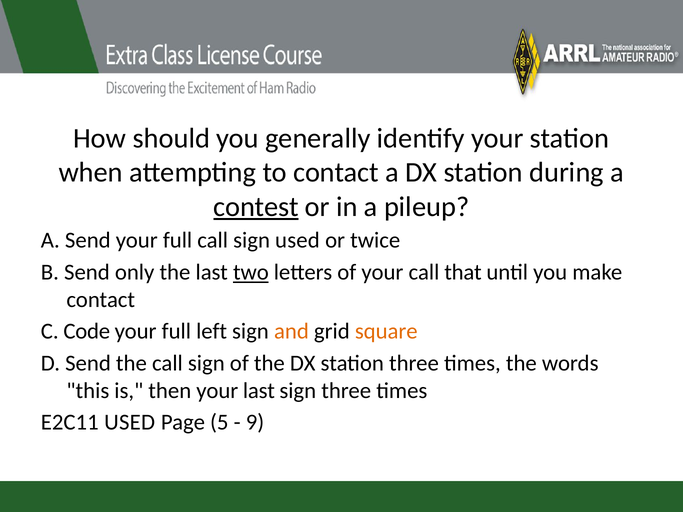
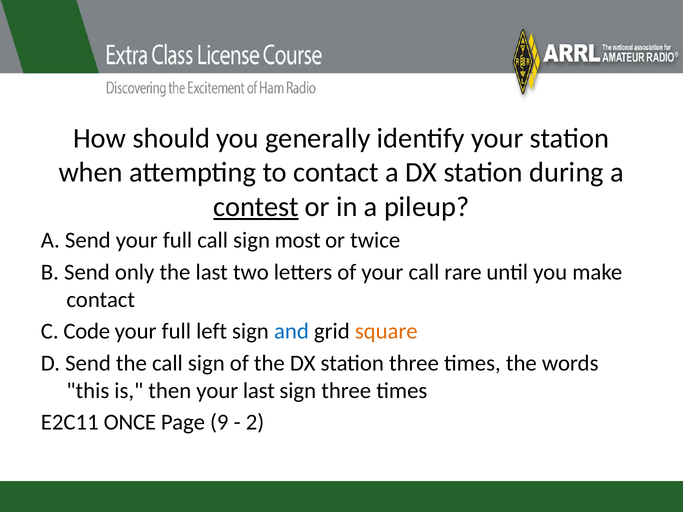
sign used: used -> most
two underline: present -> none
that: that -> rare
and colour: orange -> blue
E2C11 USED: USED -> ONCE
5: 5 -> 9
9: 9 -> 2
